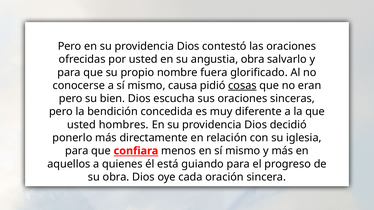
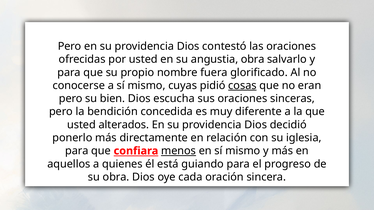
causa: causa -> cuyas
hombres: hombres -> alterados
menos underline: none -> present
